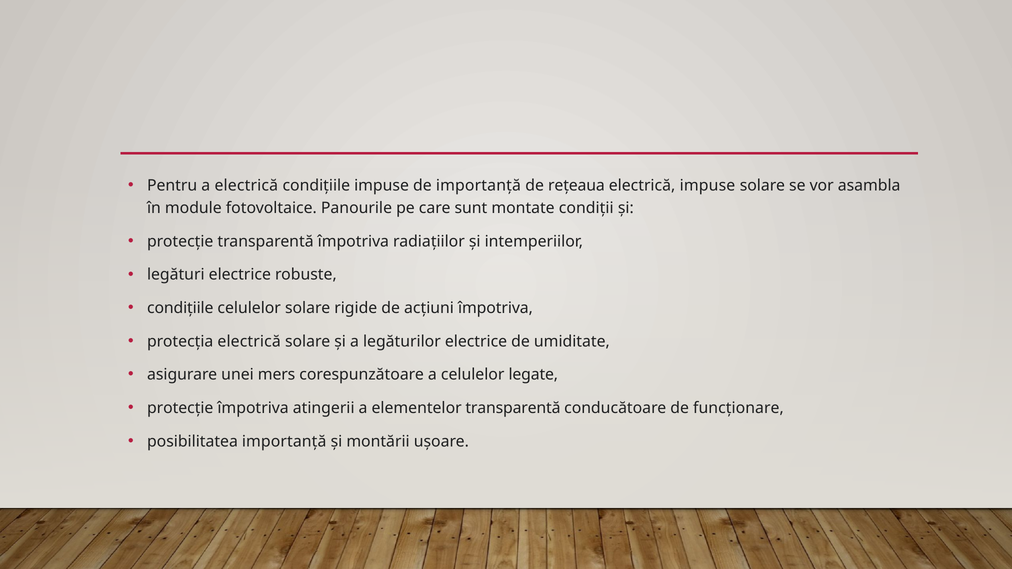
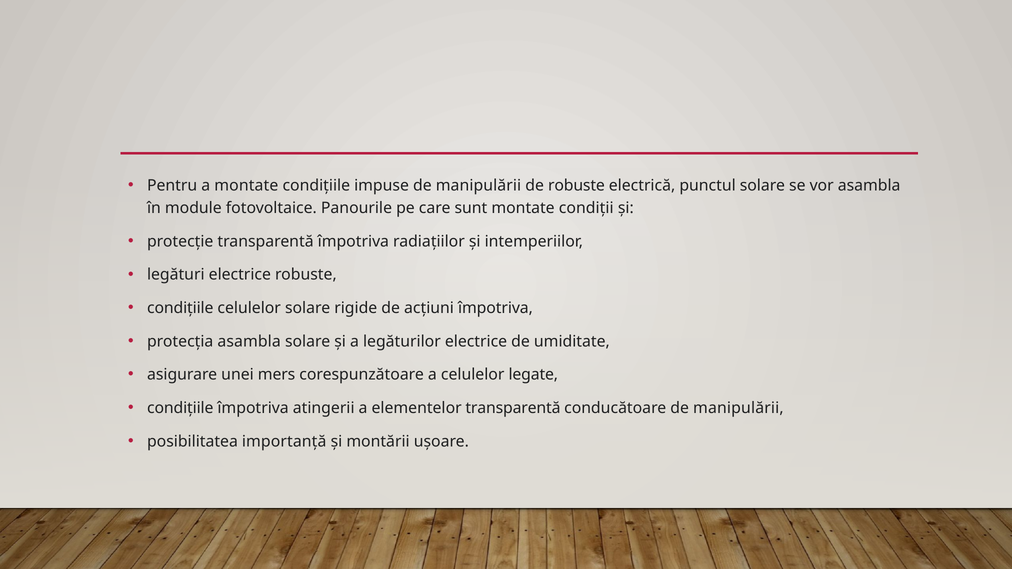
a electrică: electrică -> montate
impuse de importanță: importanță -> manipulării
de rețeaua: rețeaua -> robuste
electrică impuse: impuse -> punctul
protecția electrică: electrică -> asambla
protecție at (180, 408): protecție -> condițiile
conducătoare de funcționare: funcționare -> manipulării
